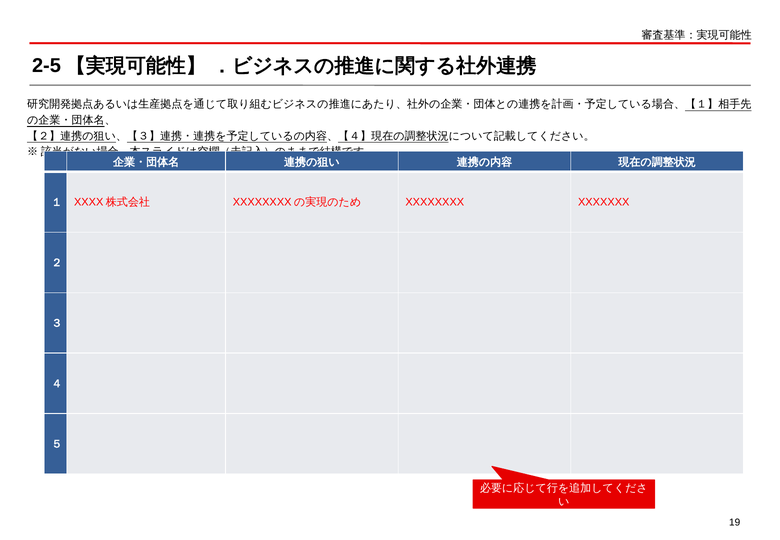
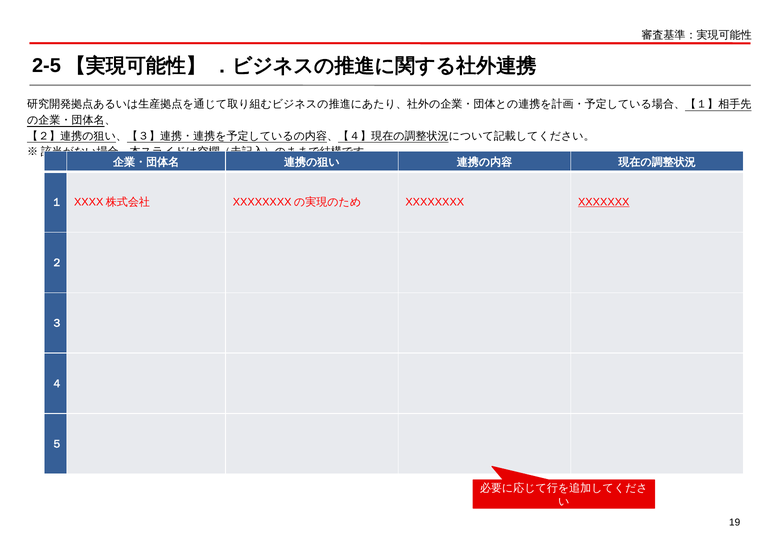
XXXXXXX underline: none -> present
